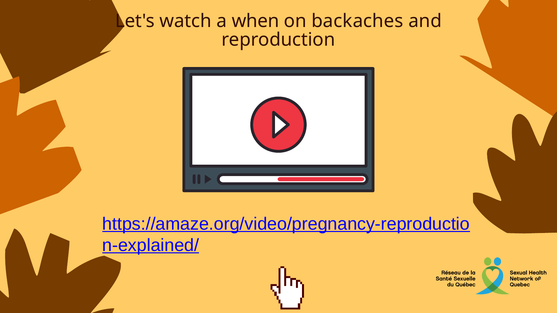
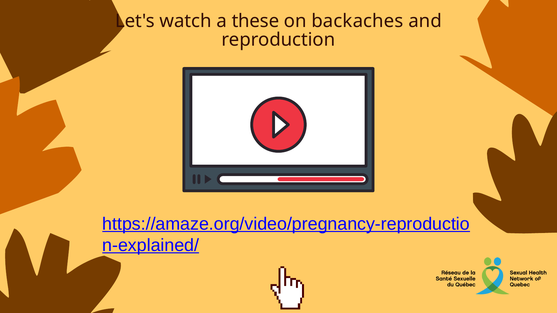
when: when -> these
